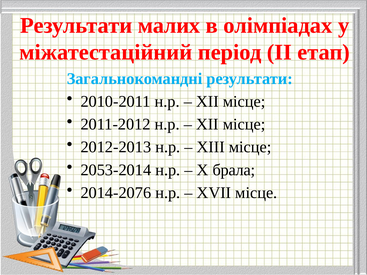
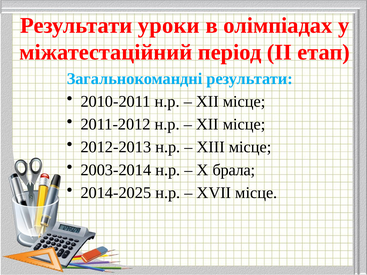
малих: малих -> уроки
2053-2014: 2053-2014 -> 2003-2014
2014-2076: 2014-2076 -> 2014-2025
